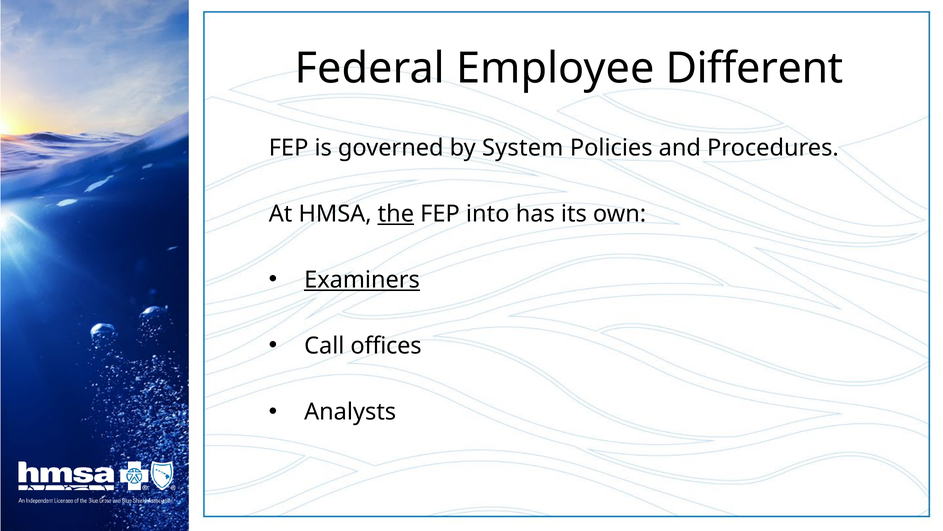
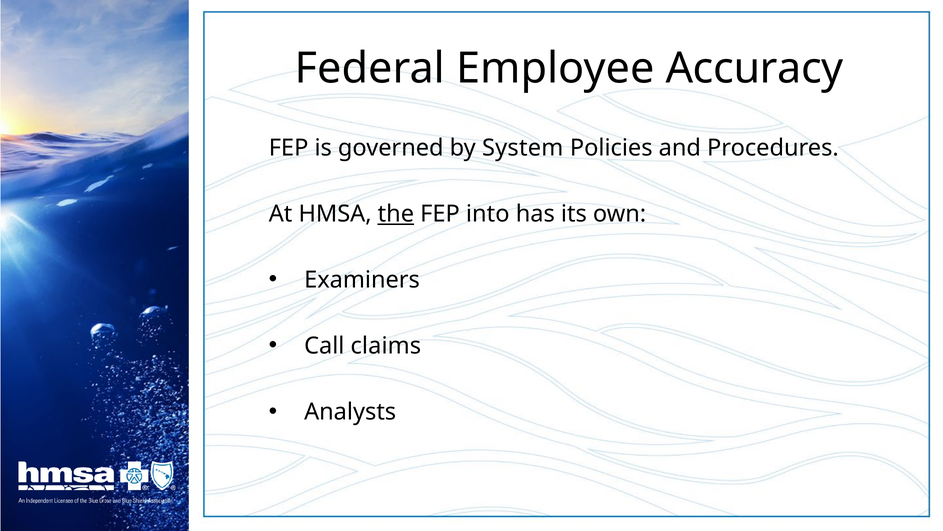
Different: Different -> Accuracy
Examiners underline: present -> none
offices: offices -> claims
